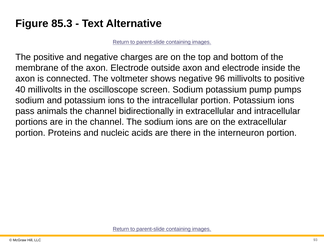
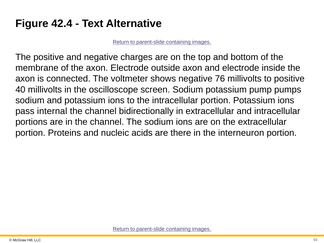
85.3: 85.3 -> 42.4
96: 96 -> 76
animals: animals -> internal
